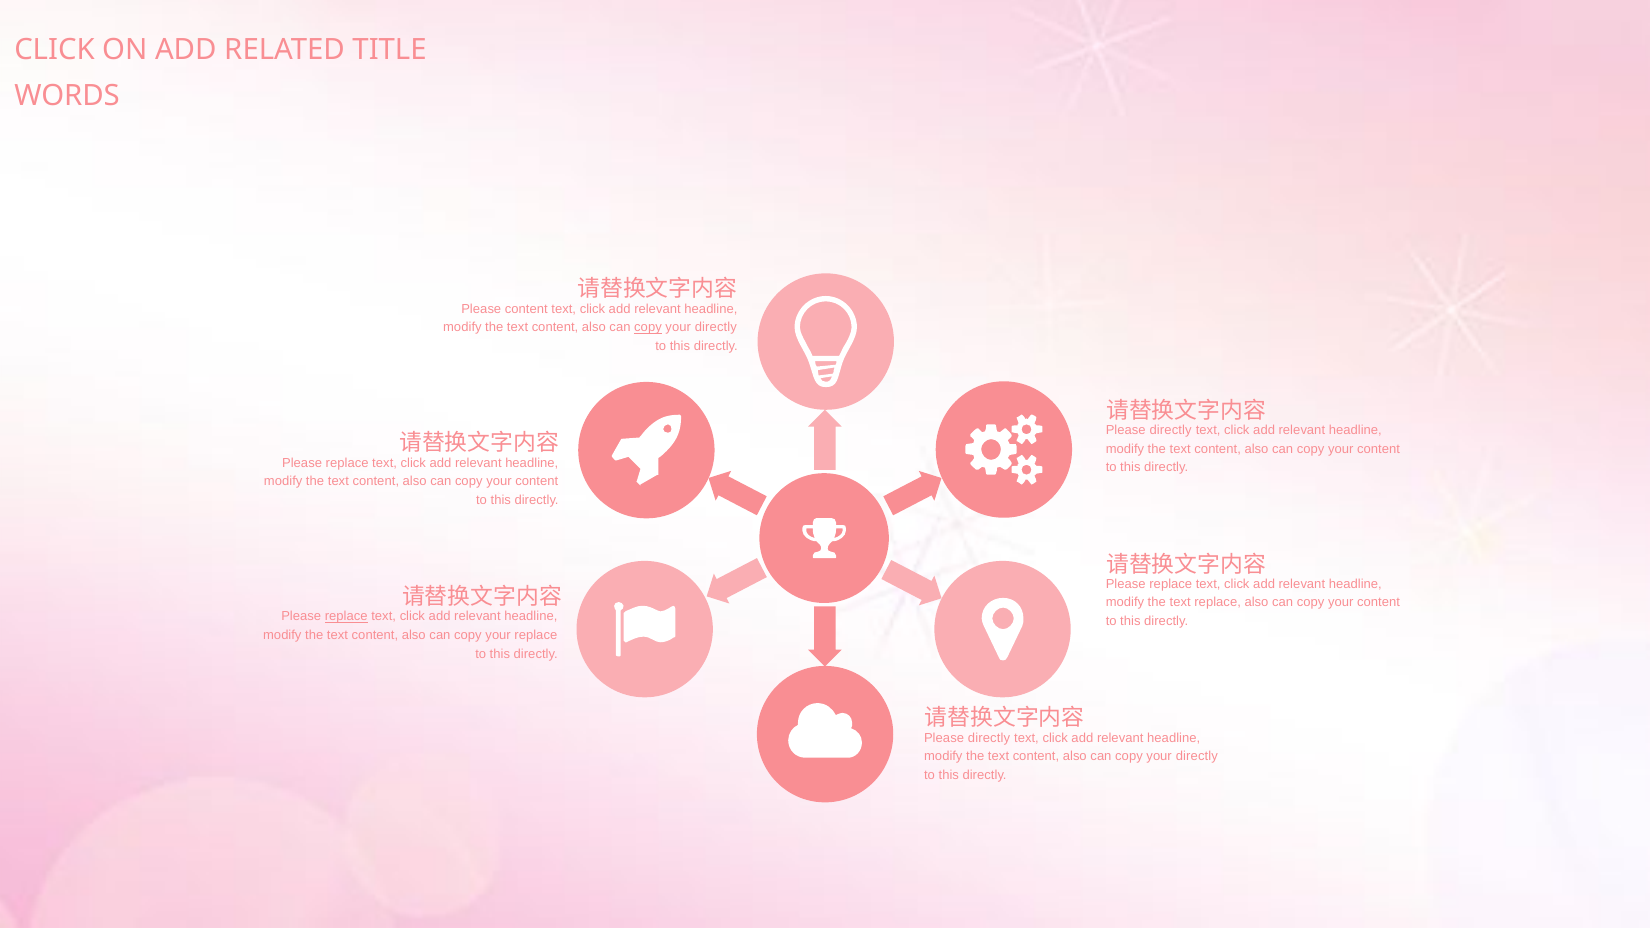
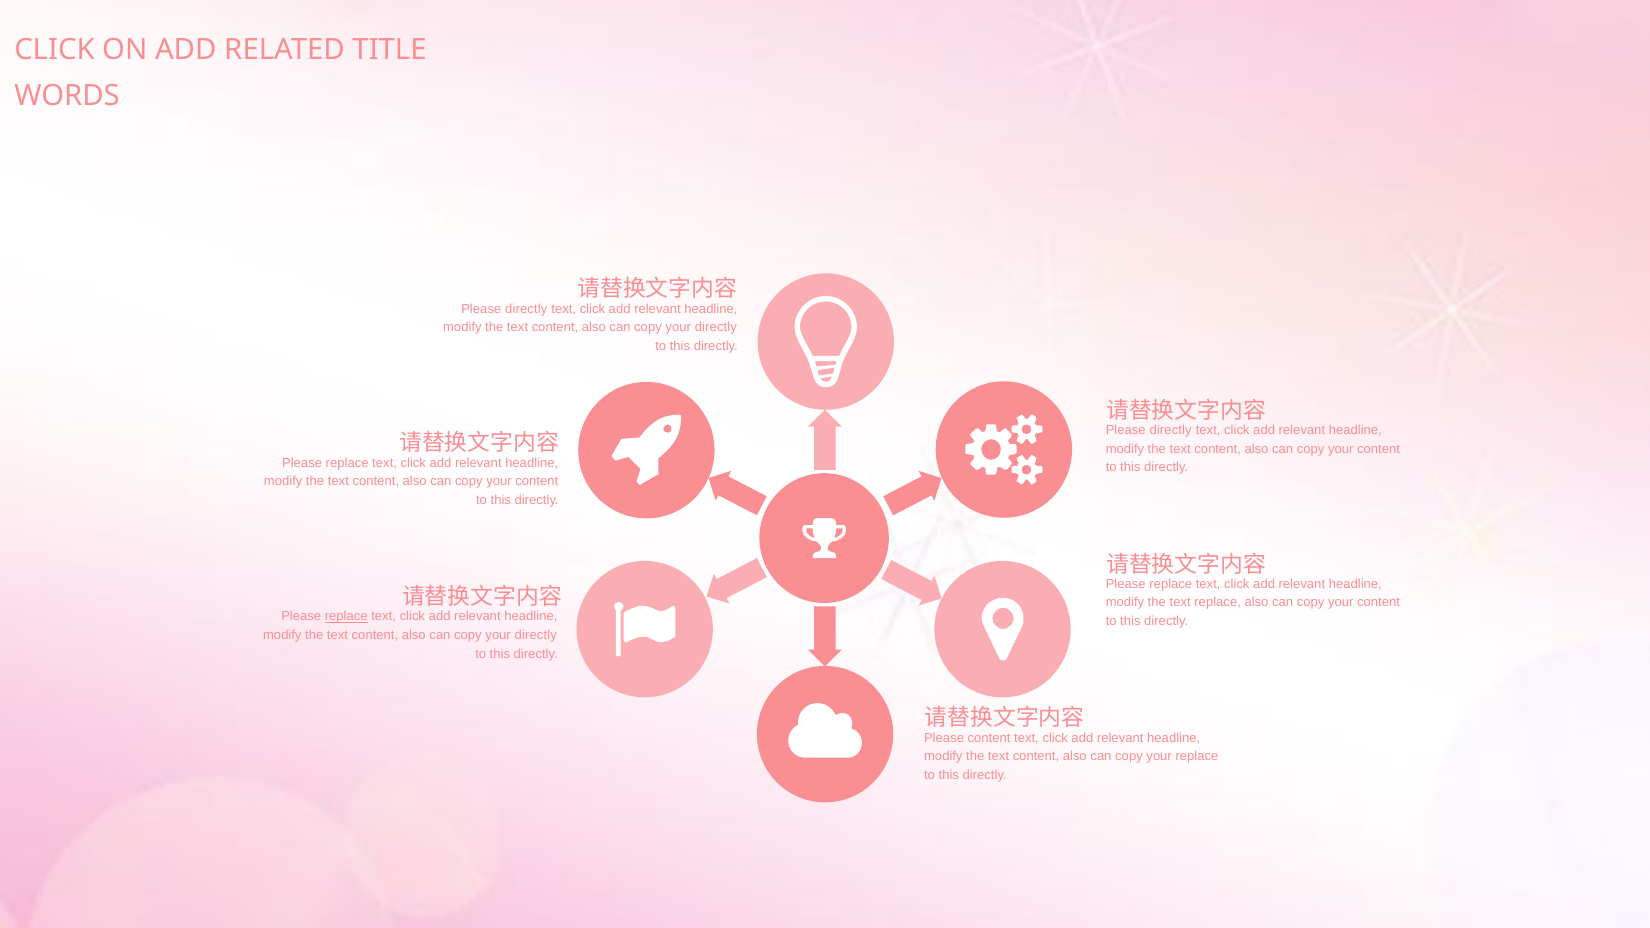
content at (526, 309): content -> directly
copy at (648, 327) underline: present -> none
replace at (536, 635): replace -> directly
directly at (989, 738): directly -> content
directly at (1197, 757): directly -> replace
